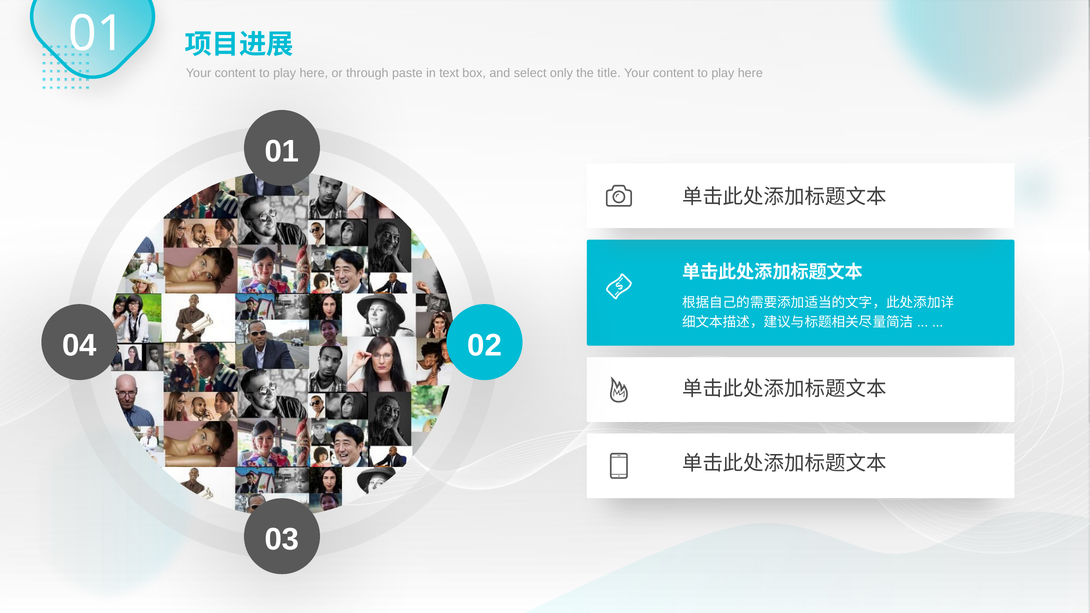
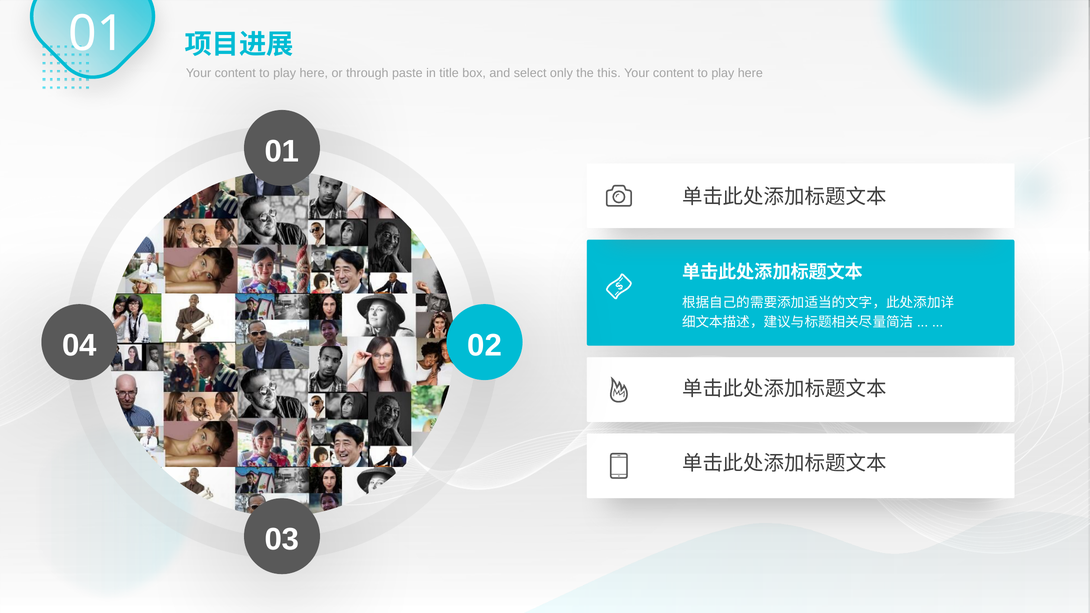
text: text -> title
title: title -> this
